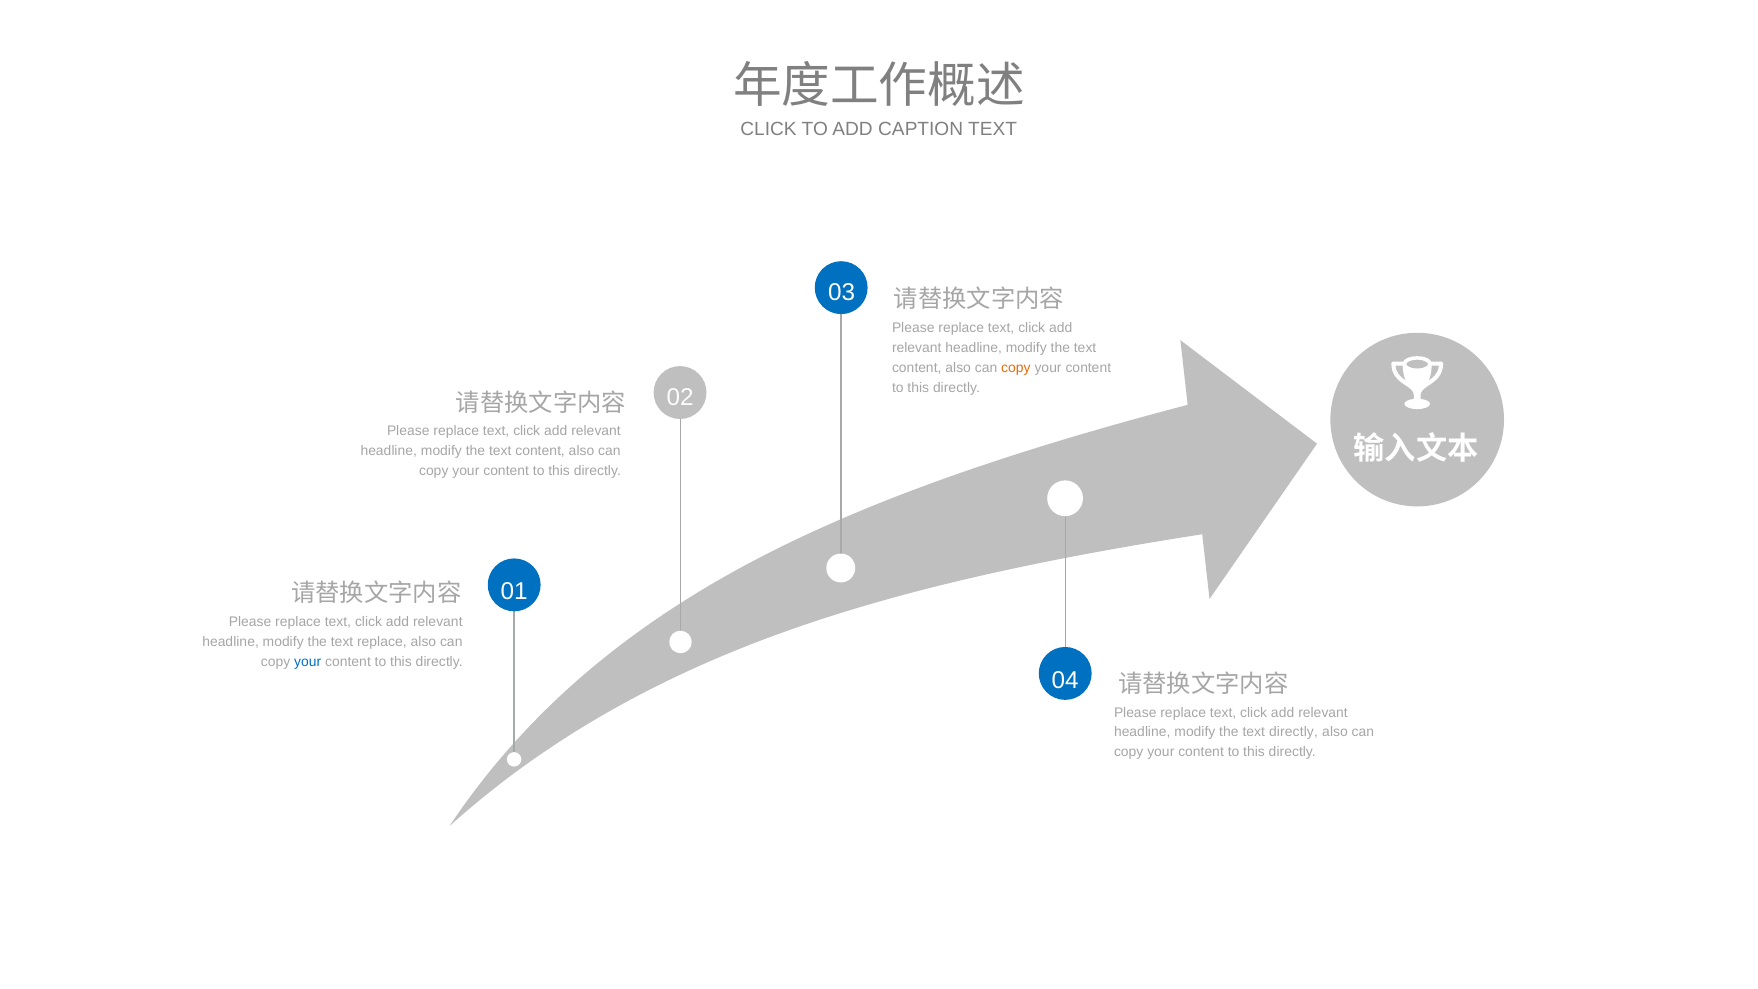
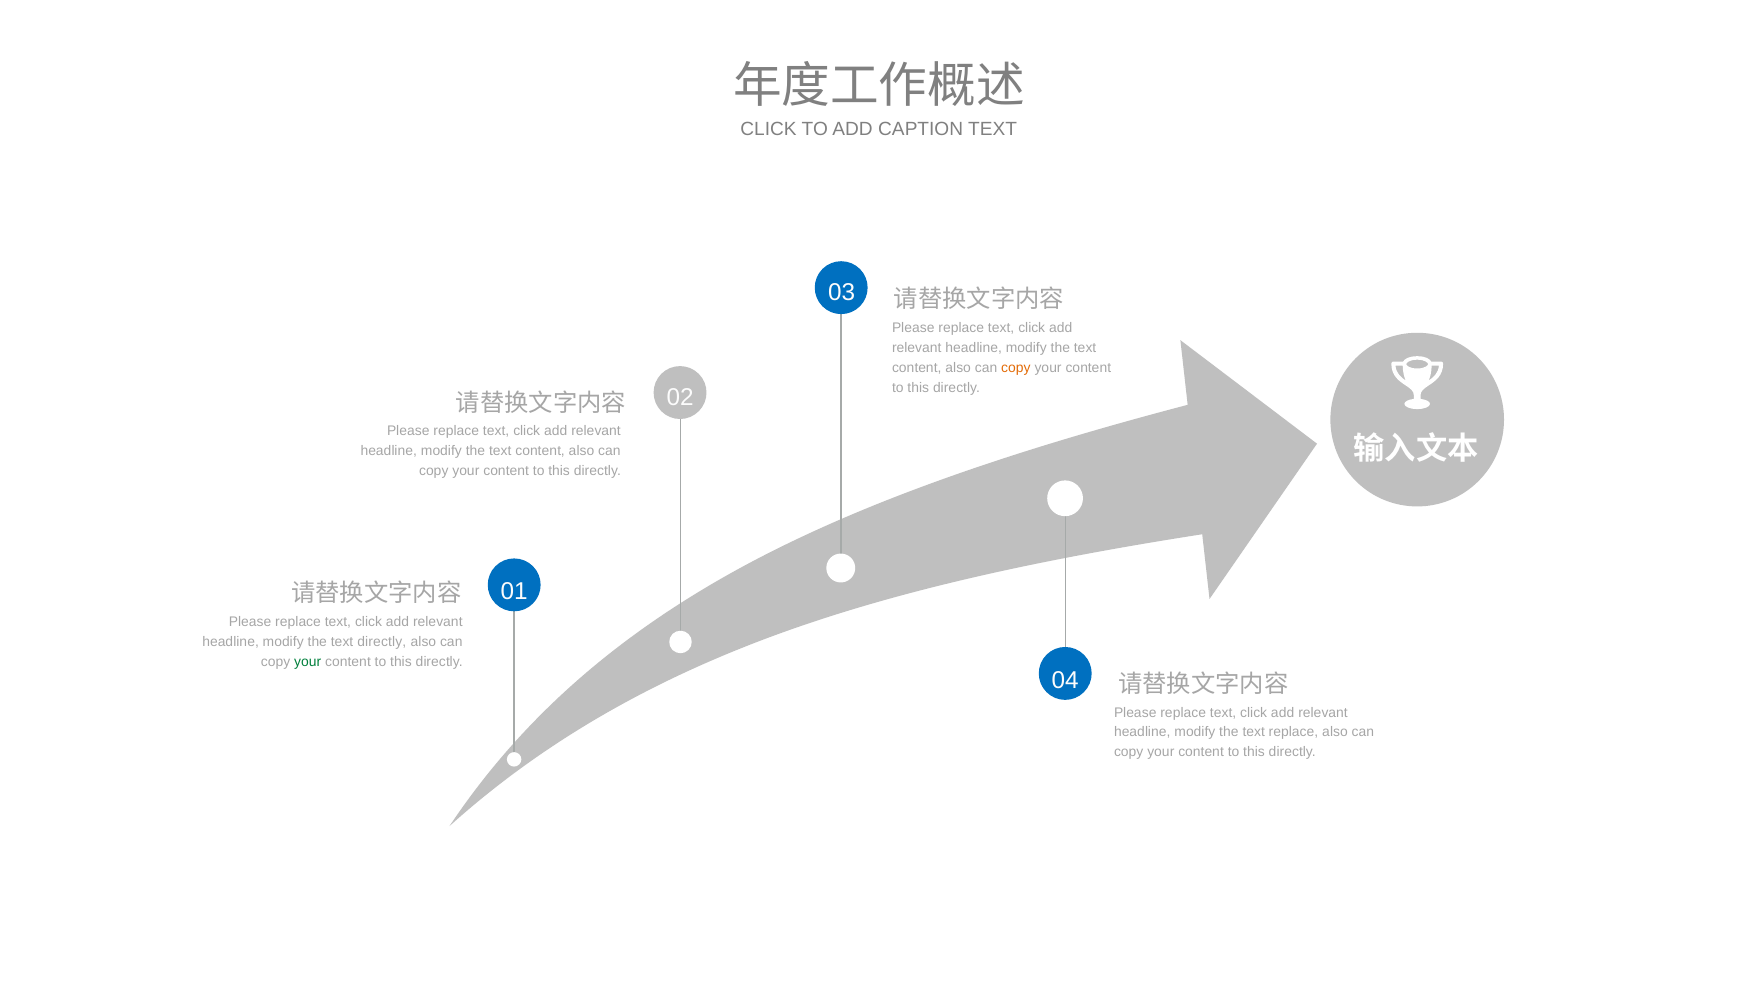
text replace: replace -> directly
your at (308, 661) colour: blue -> green
text directly: directly -> replace
